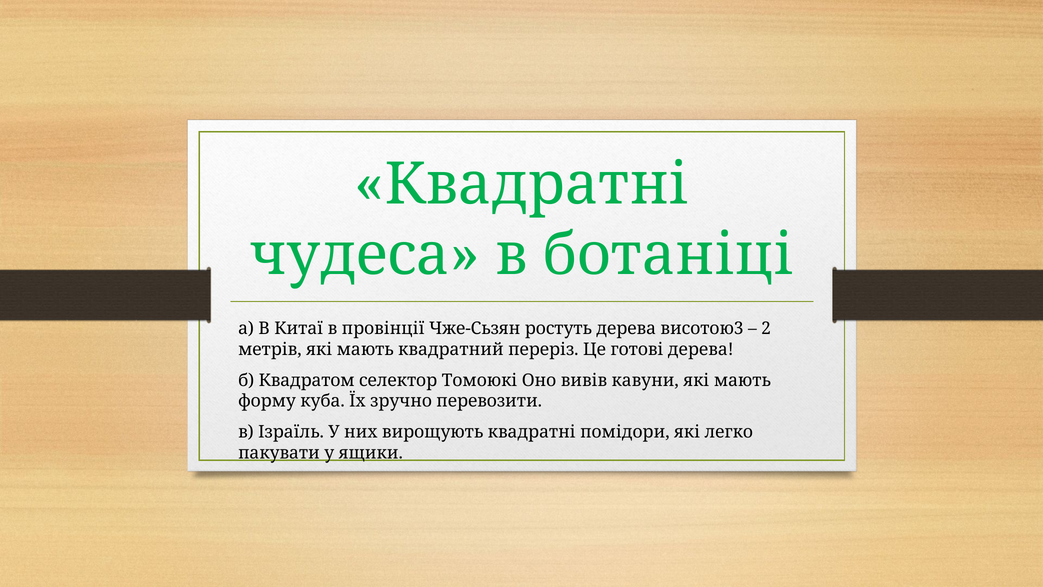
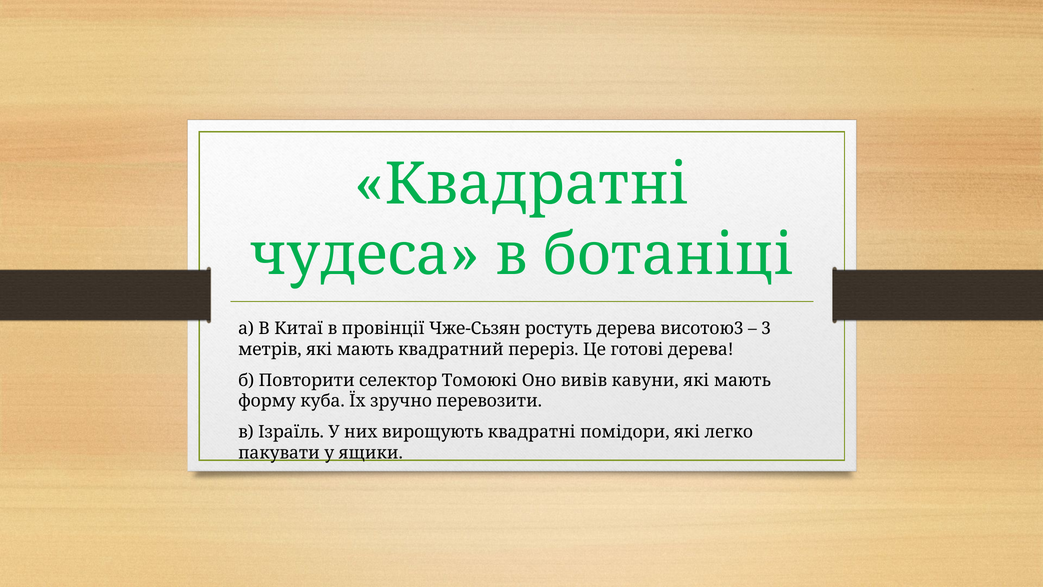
2: 2 -> 3
Квадратом: Квадратом -> Повторити
